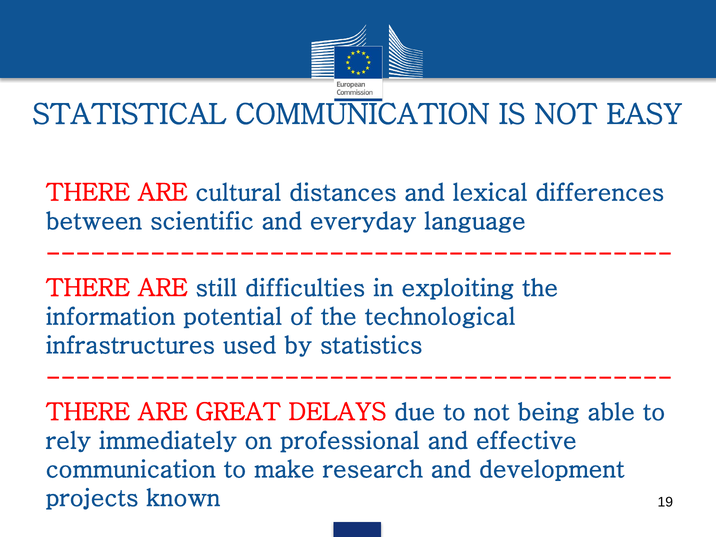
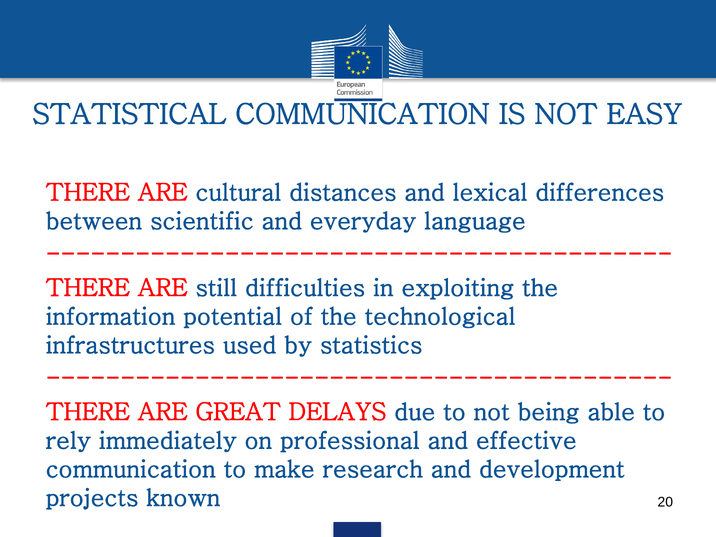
19: 19 -> 20
